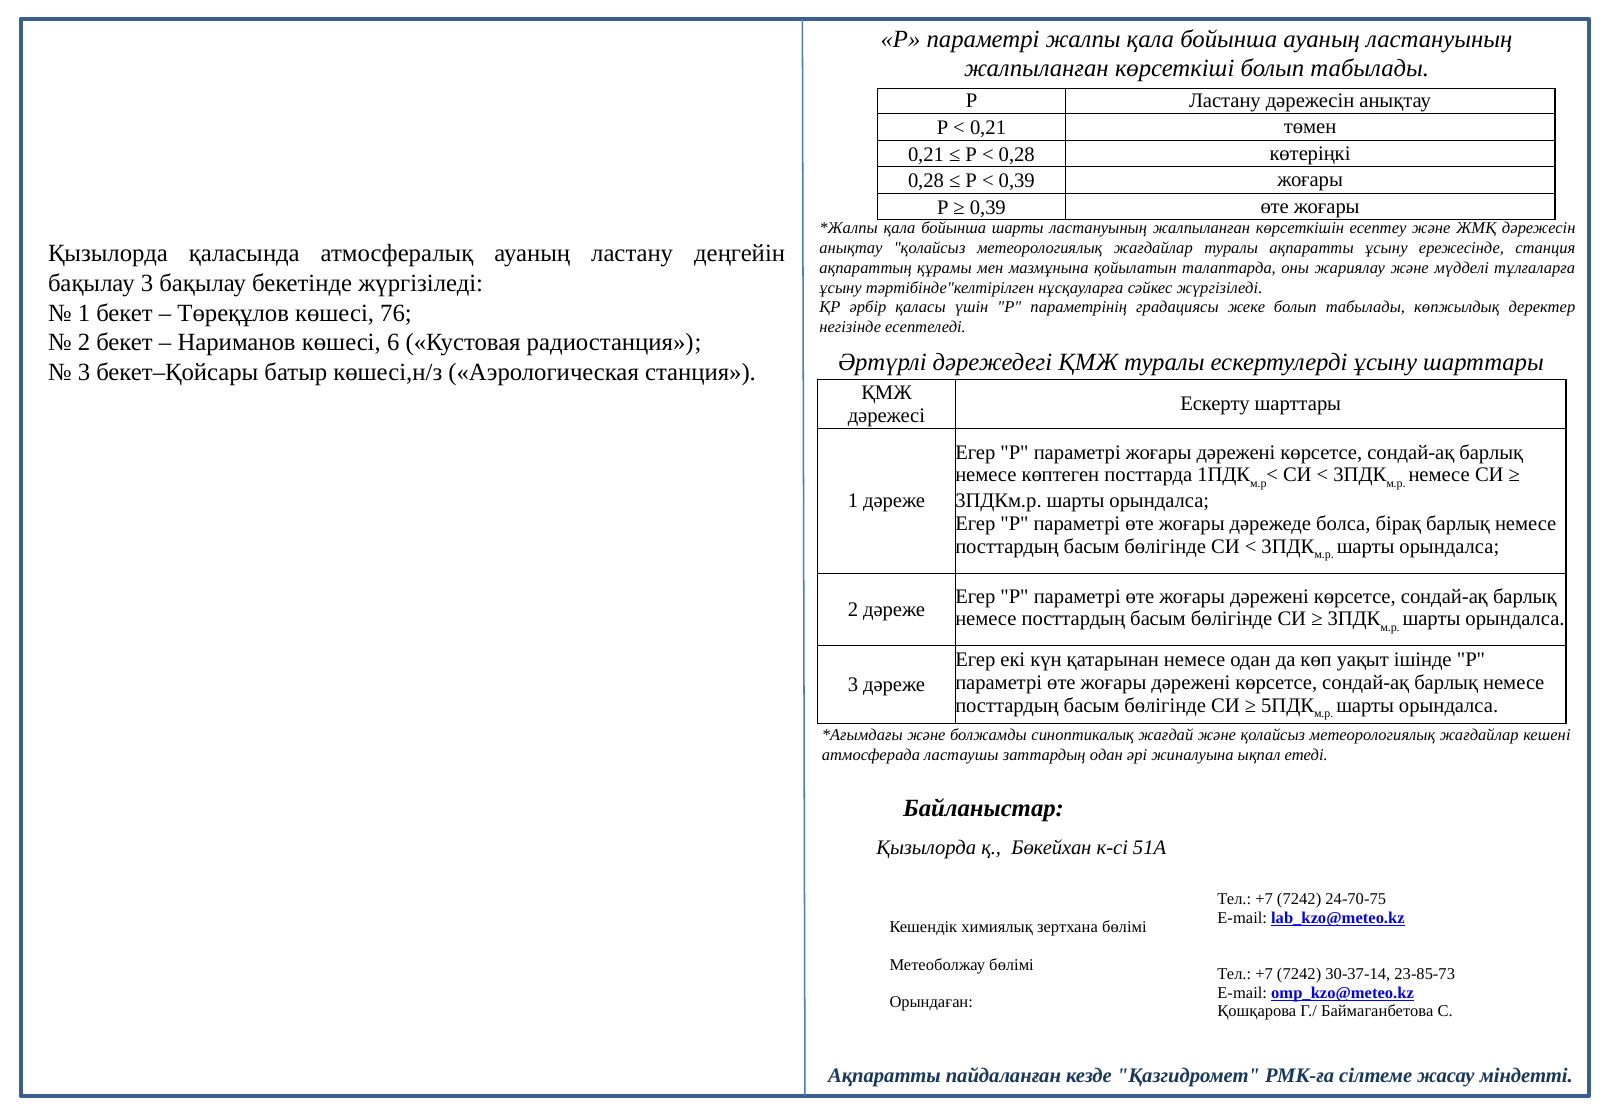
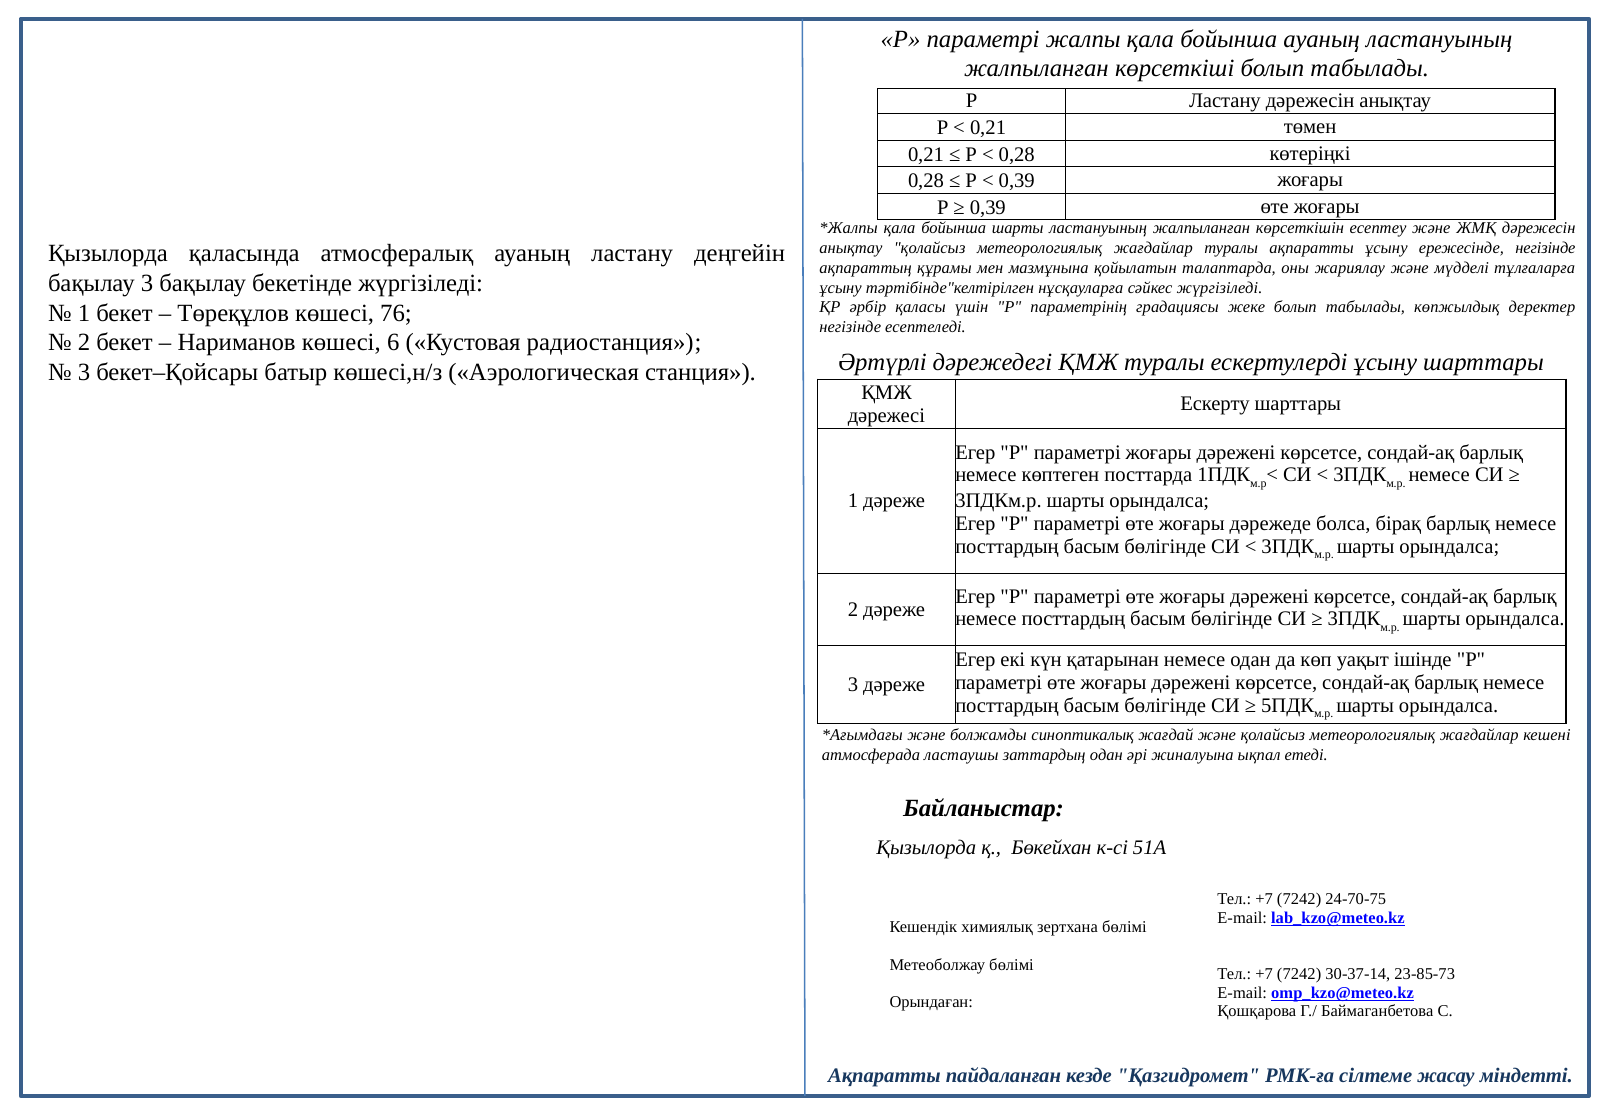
ережесінде станция: станция -> негізінде
